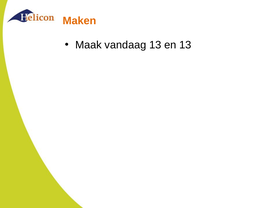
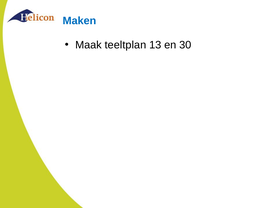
Maken colour: orange -> blue
vandaag: vandaag -> teeltplan
en 13: 13 -> 30
